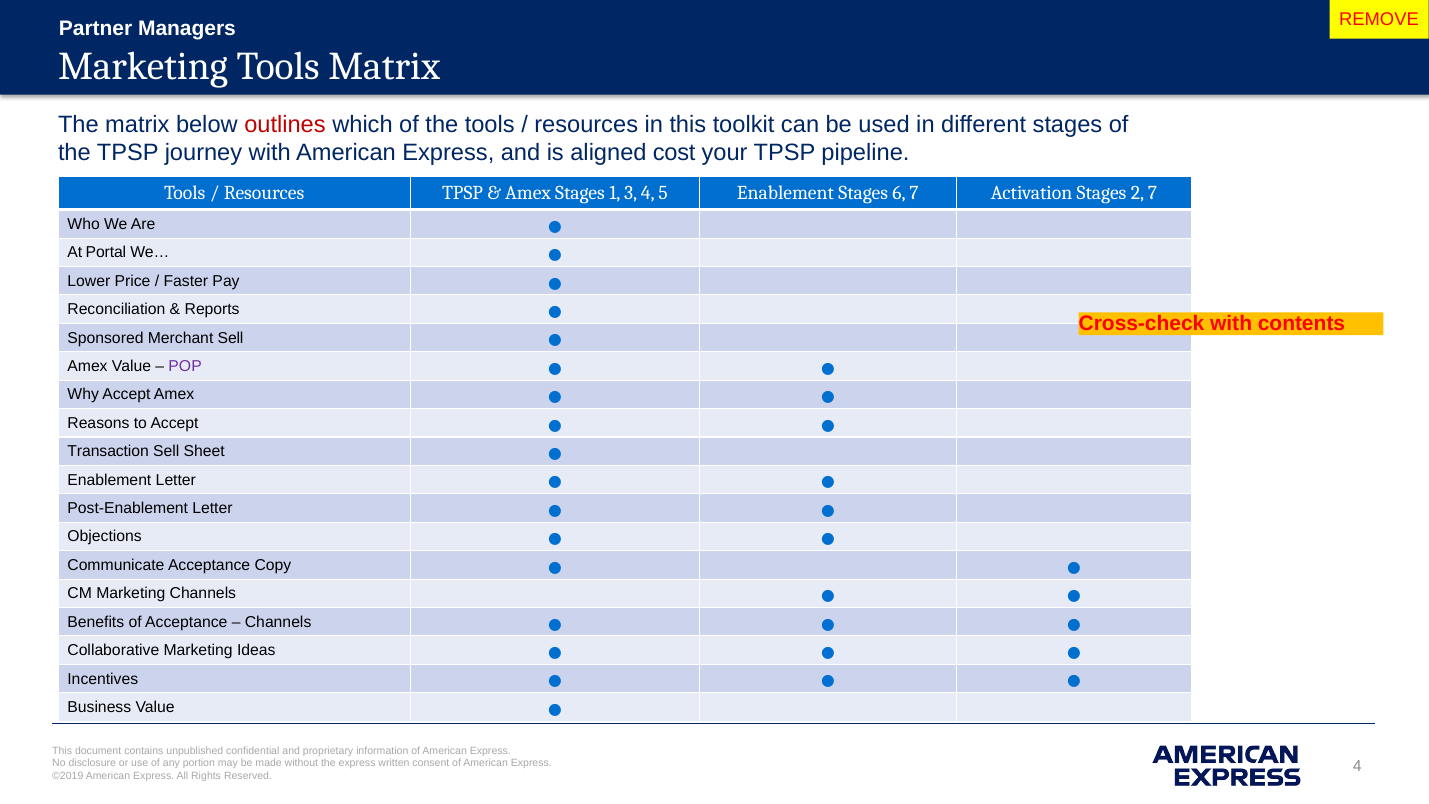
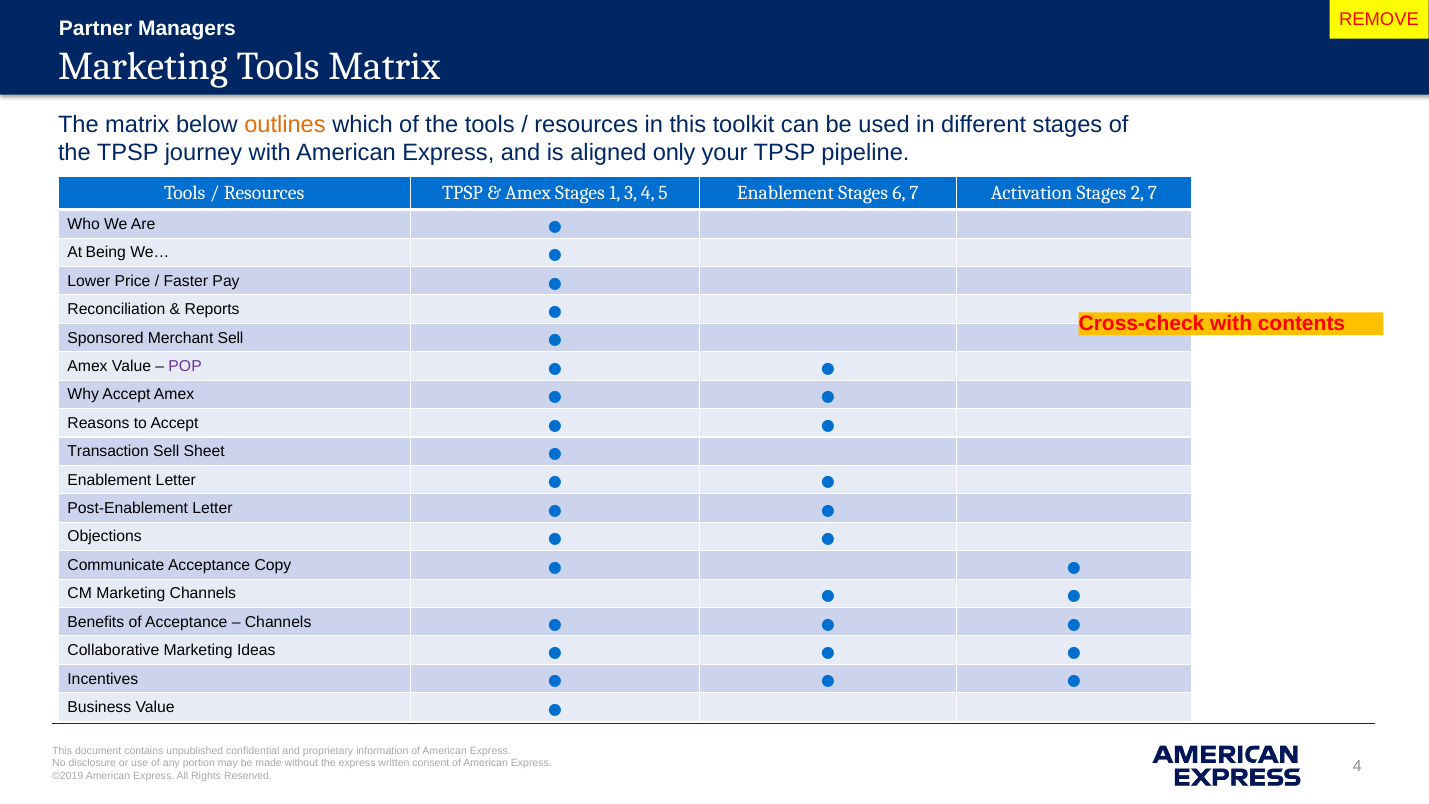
outlines colour: red -> orange
cost: cost -> only
Portal: Portal -> Being
